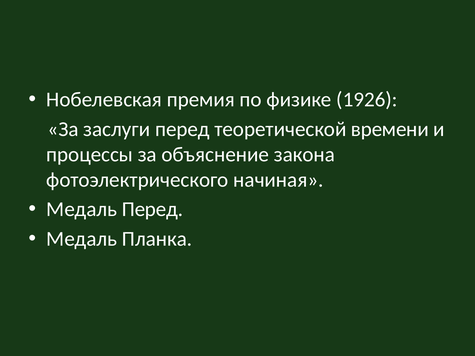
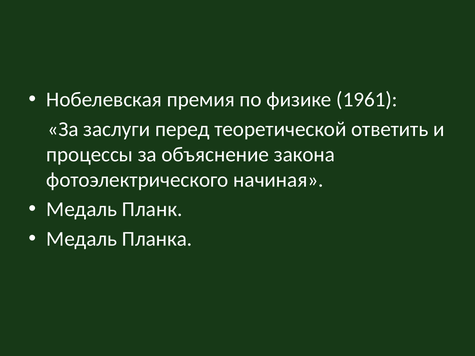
1926: 1926 -> 1961
времени: времени -> ответить
Медаль Перед: Перед -> Планк
